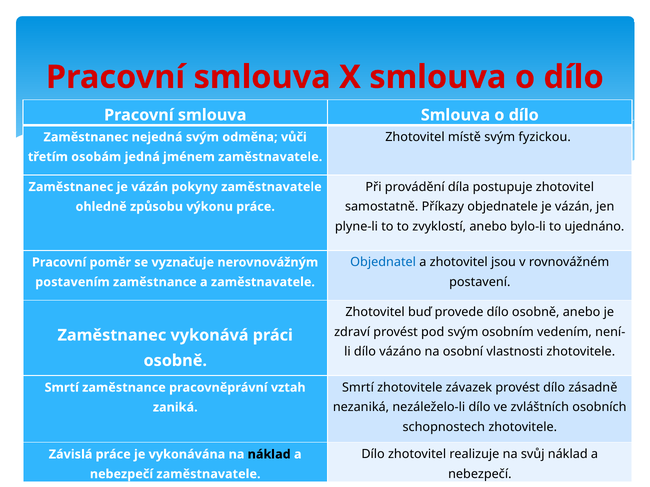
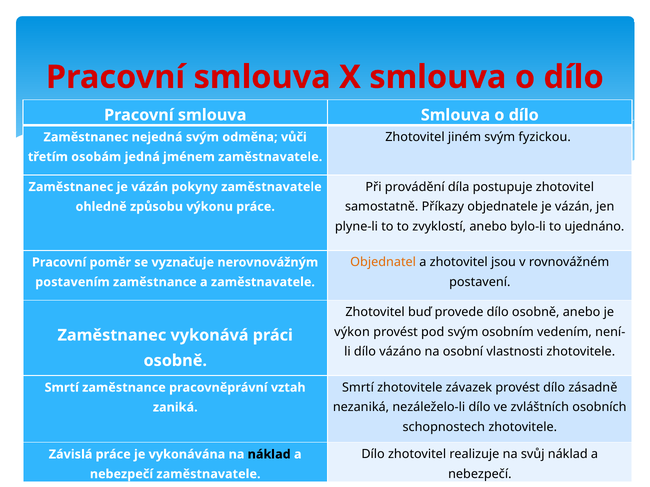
místě: místě -> jiném
Objednatel colour: blue -> orange
zdraví: zdraví -> výkon
